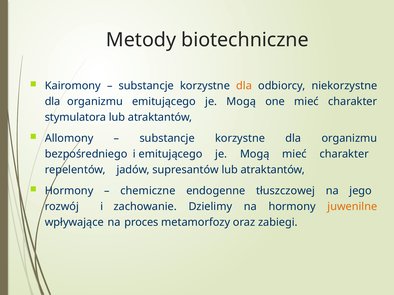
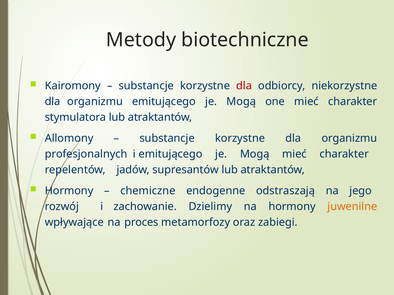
dla at (244, 86) colour: orange -> red
bezpośredniego: bezpośredniego -> profesjonalnych
tłuszczowej: tłuszczowej -> odstraszają
